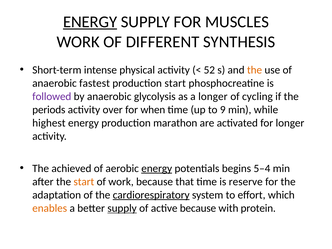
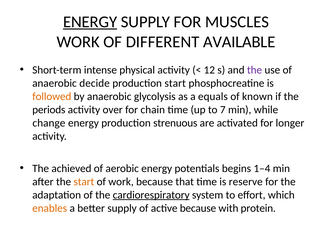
SYNTHESIS: SYNTHESIS -> AVAILABLE
52: 52 -> 12
the at (255, 70) colour: orange -> purple
fastest: fastest -> decide
followed colour: purple -> orange
a longer: longer -> equals
cycling: cycling -> known
when: when -> chain
9: 9 -> 7
highest: highest -> change
marathon: marathon -> strenuous
energy at (157, 168) underline: present -> none
5–4: 5–4 -> 1–4
supply at (122, 208) underline: present -> none
